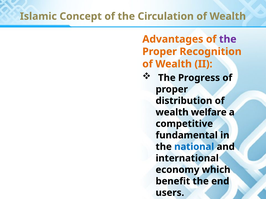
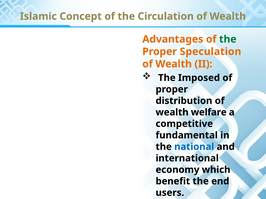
the at (228, 39) colour: purple -> green
Recognition: Recognition -> Speculation
Progress: Progress -> Imposed
